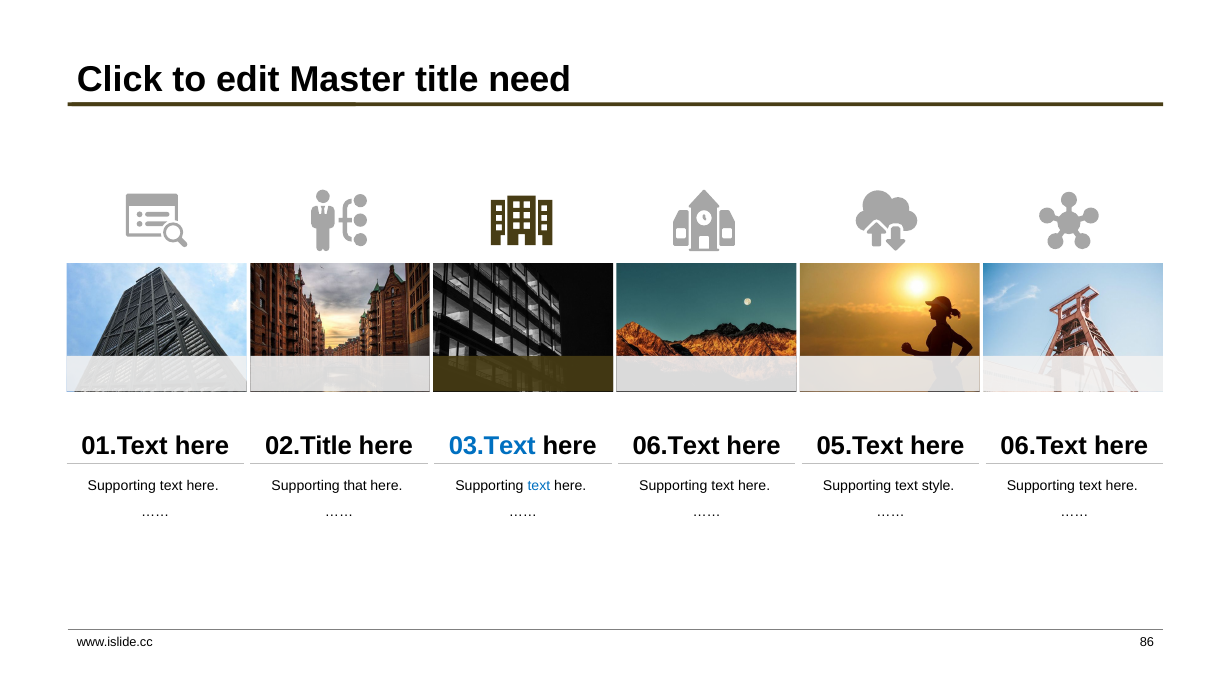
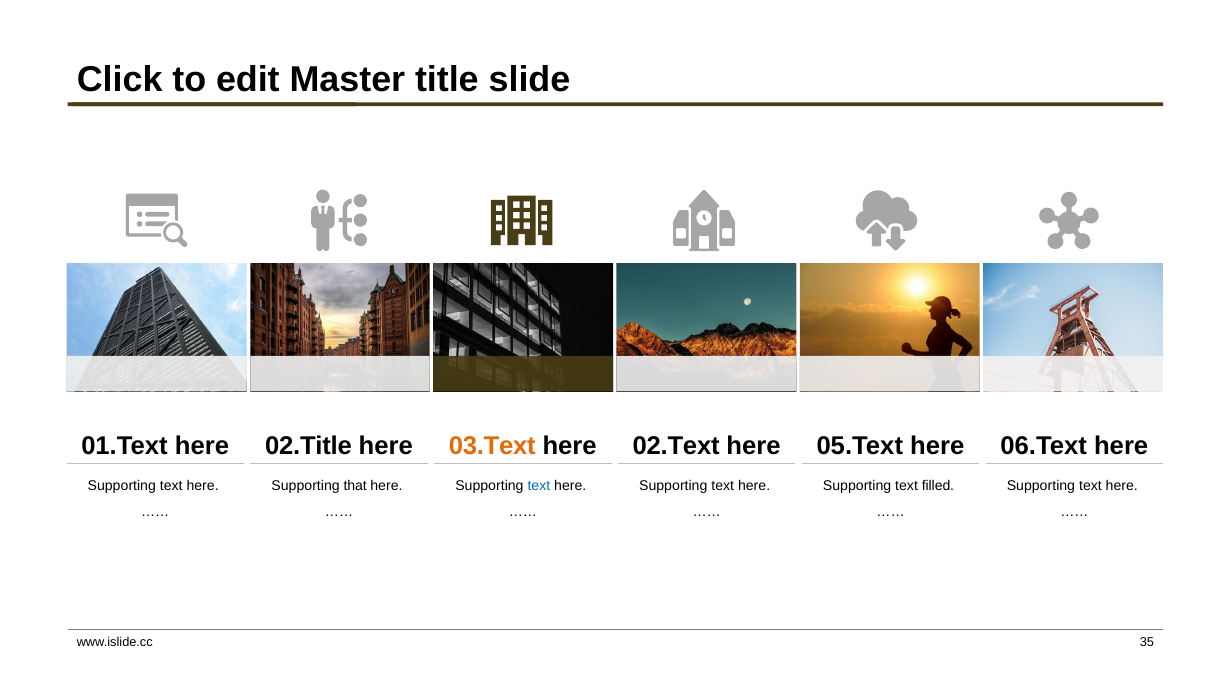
need: need -> slide
03.Text colour: blue -> orange
06.Text at (676, 446): 06.Text -> 02.Text
style: style -> filled
86: 86 -> 35
